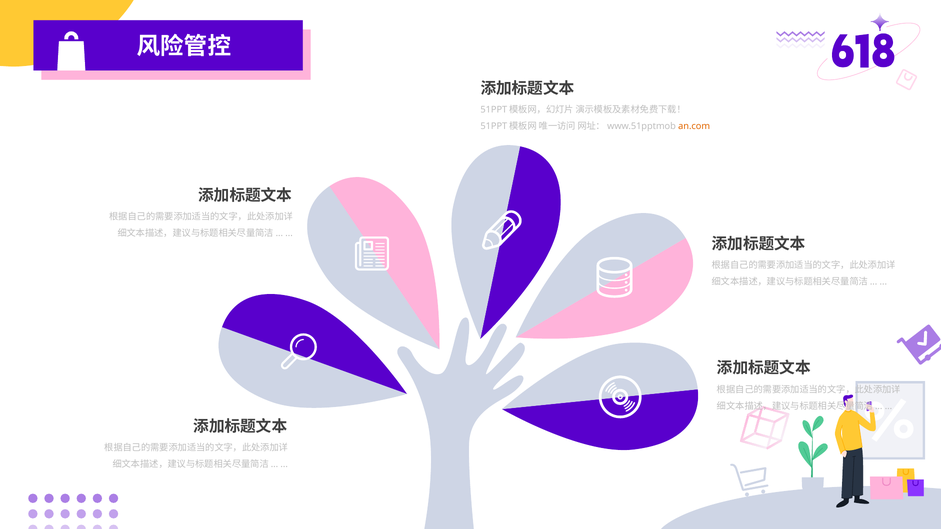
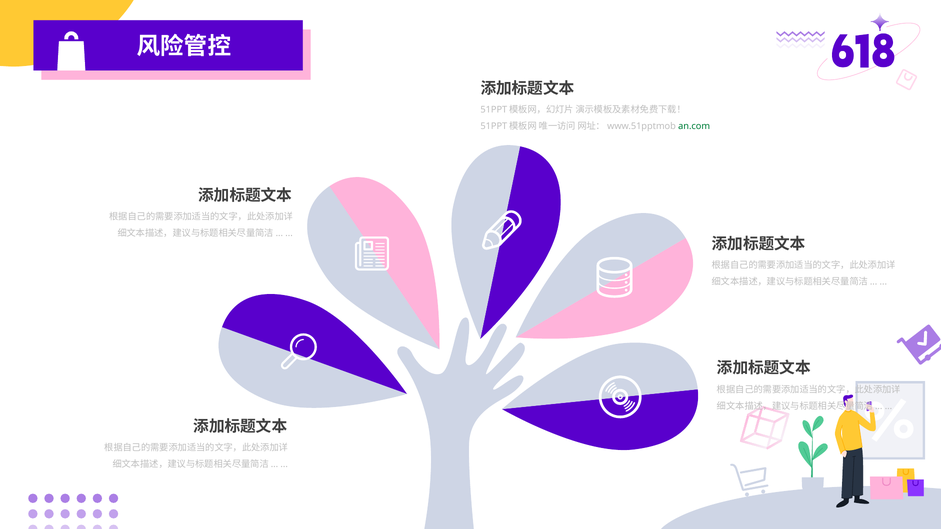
an.com colour: orange -> green
